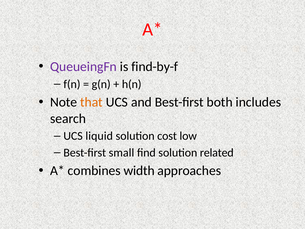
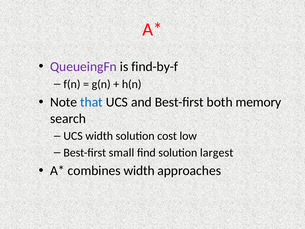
that colour: orange -> blue
includes: includes -> memory
UCS liquid: liquid -> width
related: related -> largest
